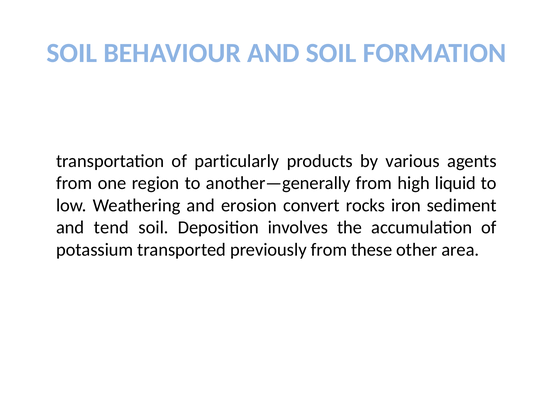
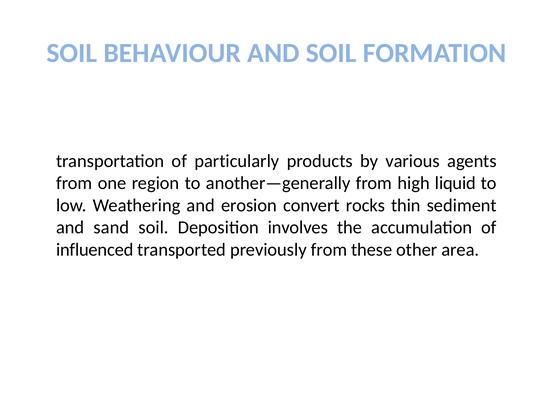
iron: iron -> thin
tend: tend -> sand
potassium: potassium -> influenced
